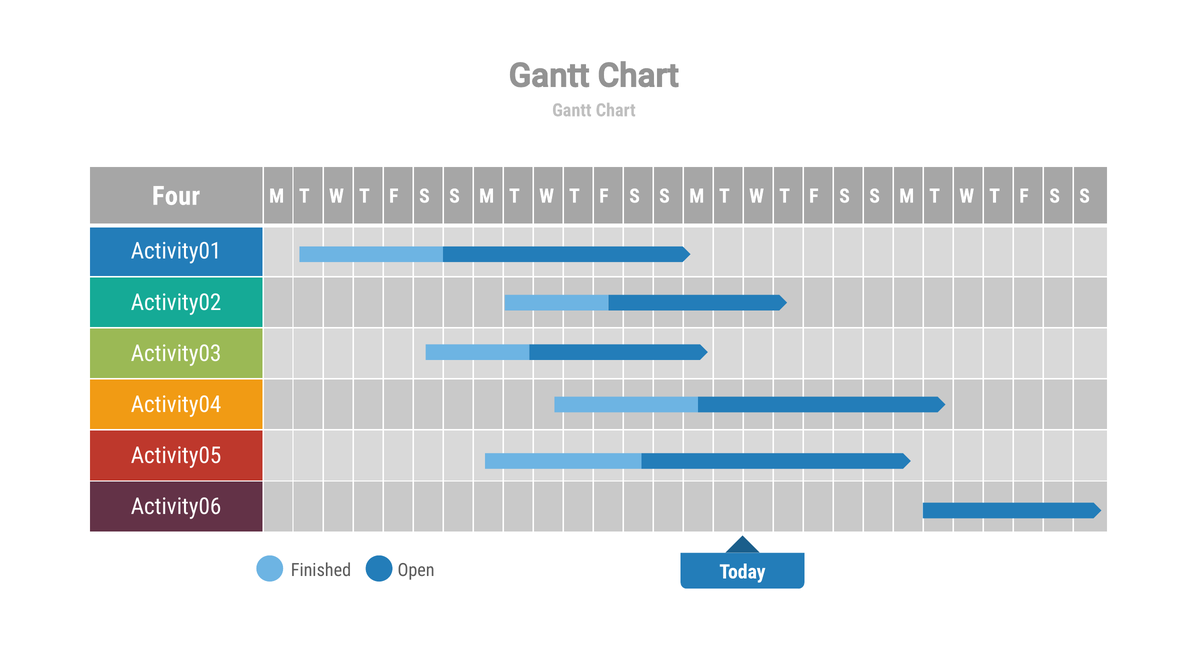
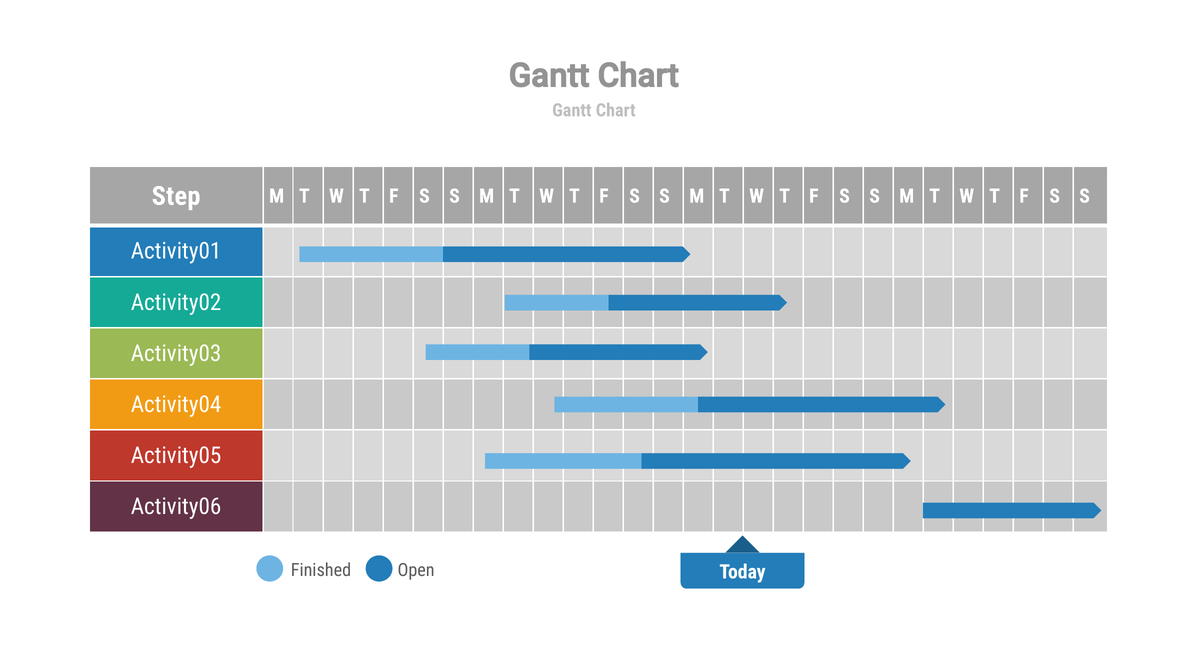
Four: Four -> Step
